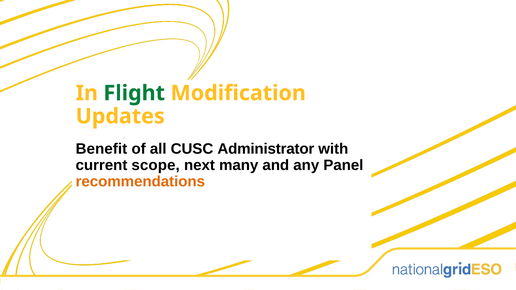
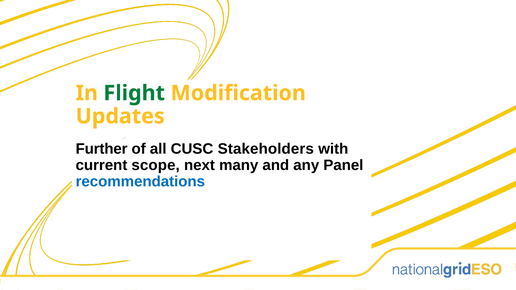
Benefit: Benefit -> Further
Administrator: Administrator -> Stakeholders
recommendations colour: orange -> blue
